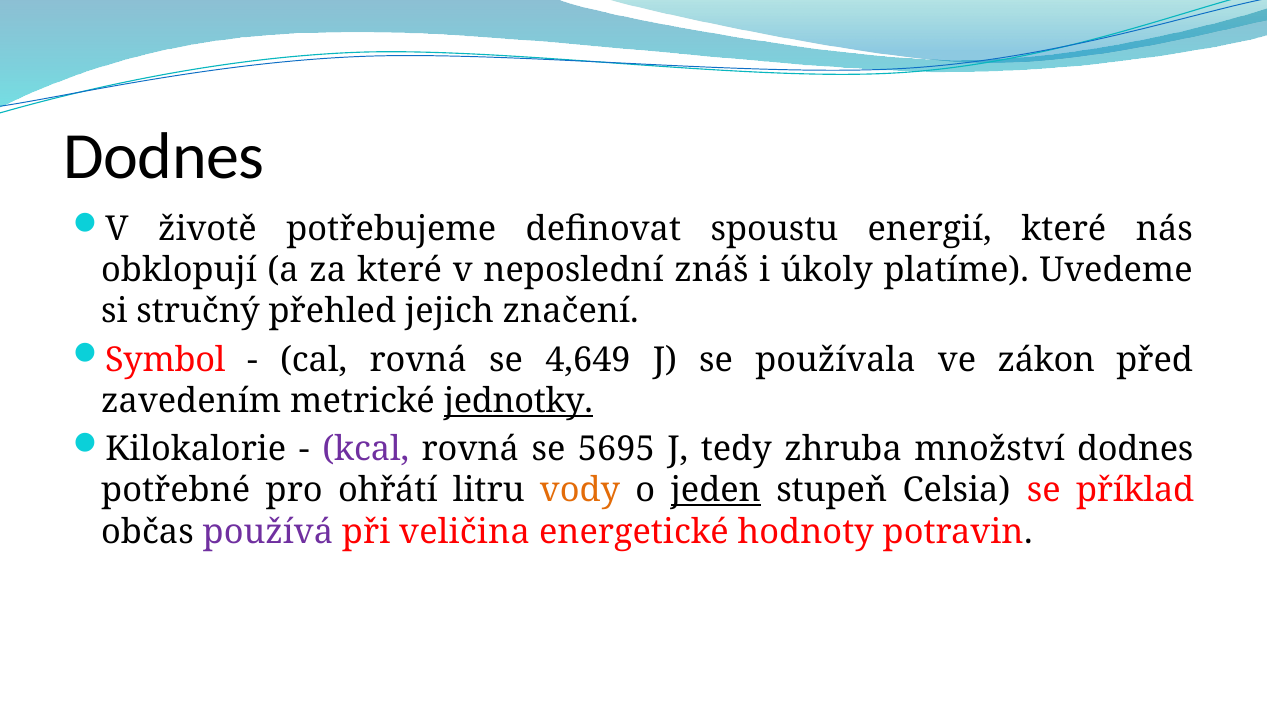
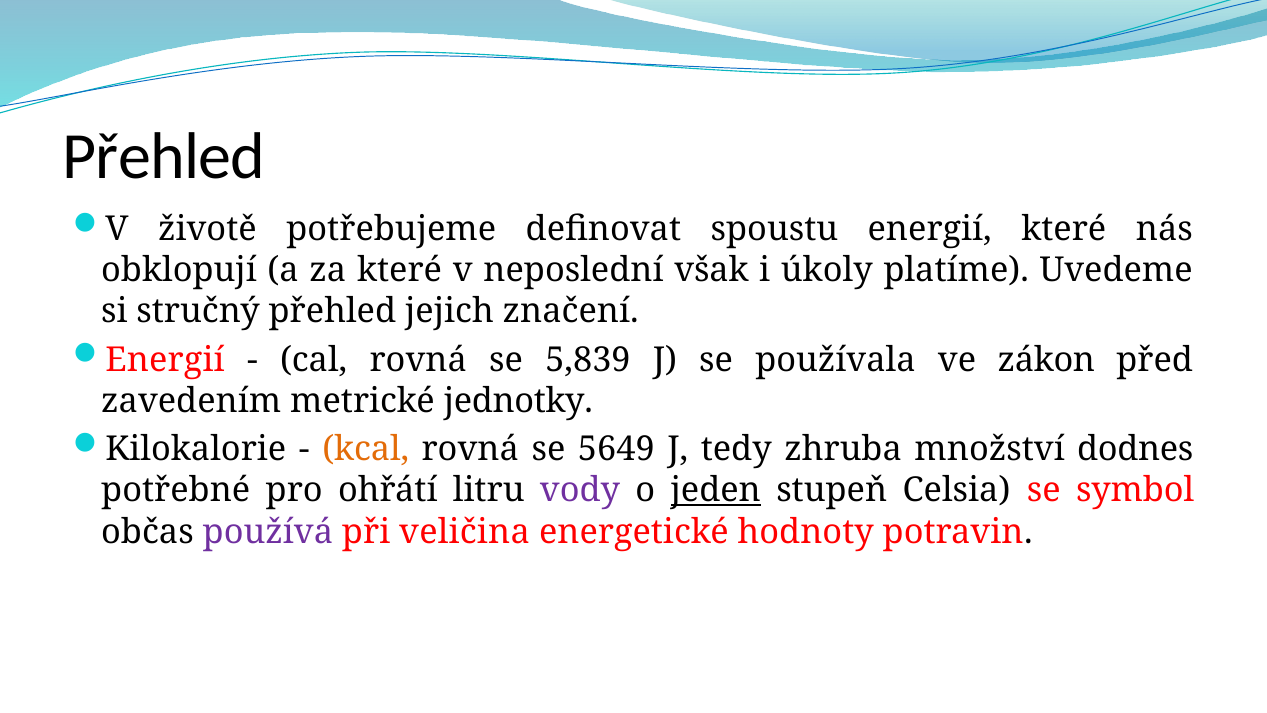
Dodnes at (164, 157): Dodnes -> Přehled
znáš: znáš -> však
Symbol at (165, 360): Symbol -> Energií
4,649: 4,649 -> 5,839
jednotky underline: present -> none
kcal colour: purple -> orange
5695: 5695 -> 5649
vody colour: orange -> purple
příklad: příklad -> symbol
